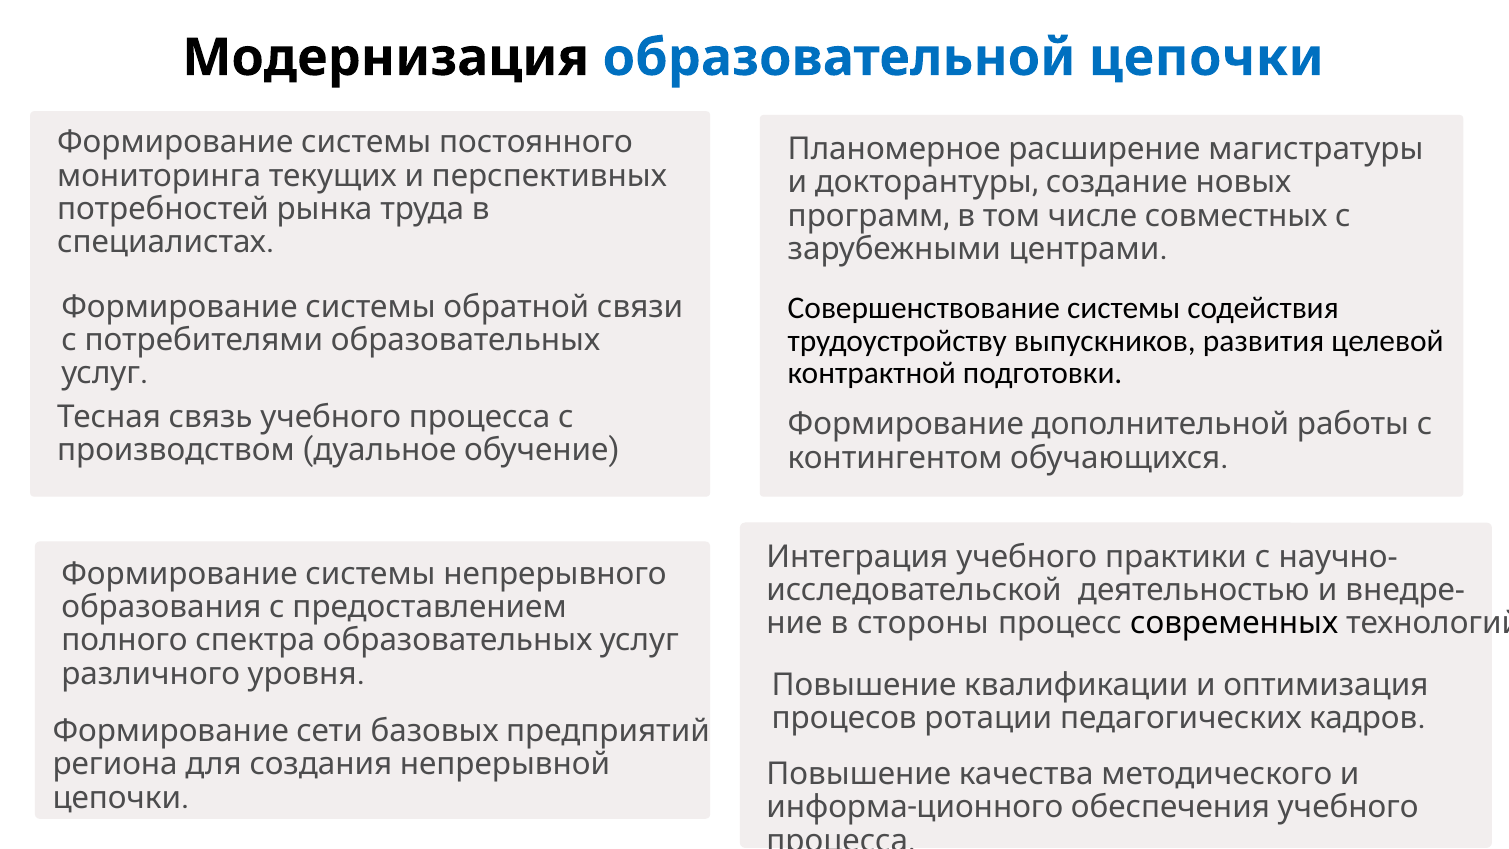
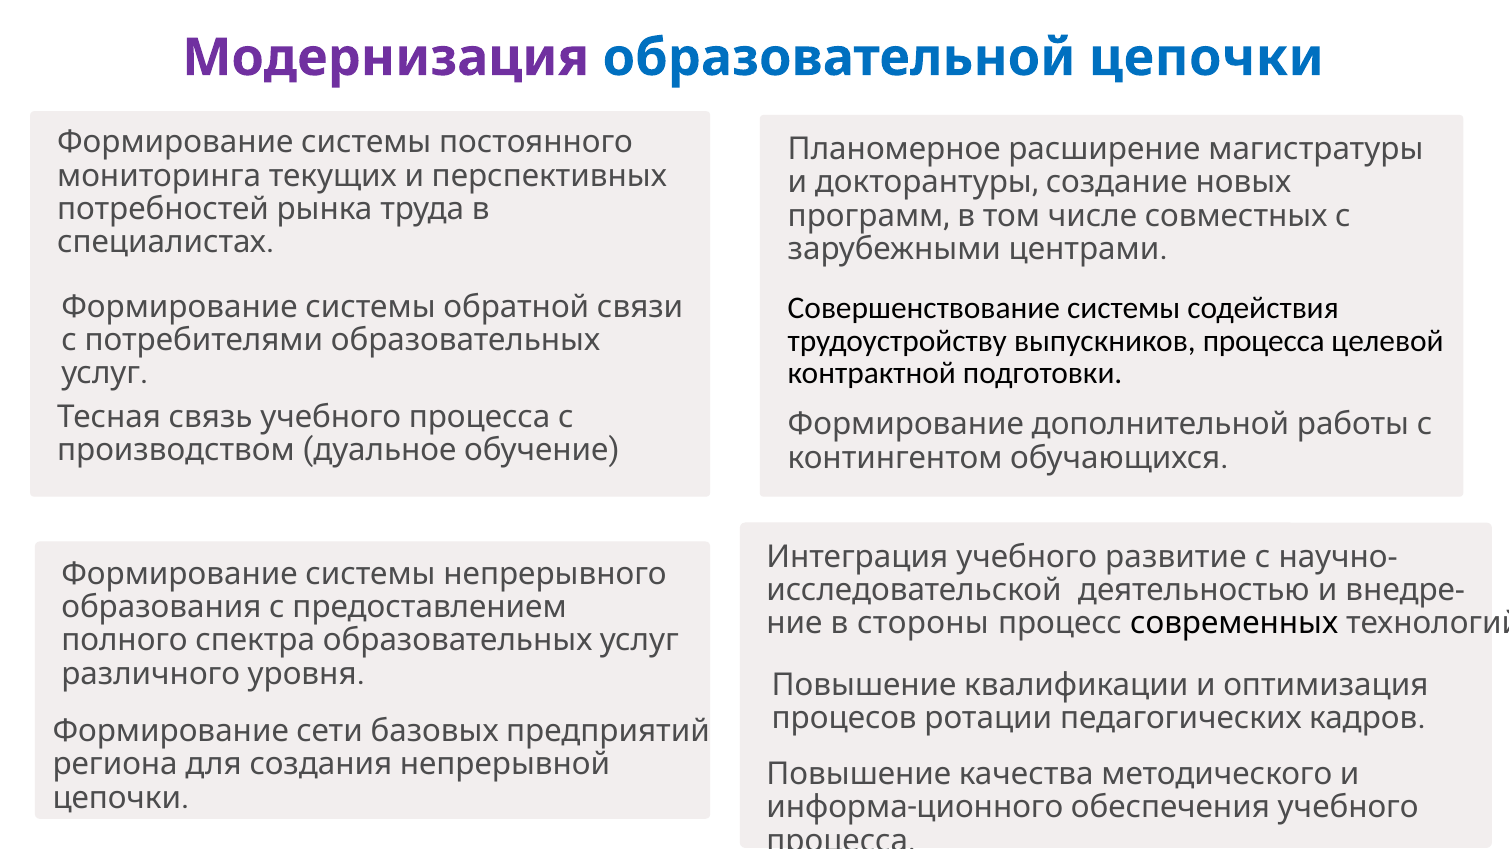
Модернизация colour: black -> purple
выпускников развития: развития -> процесса
практики: практики -> развитие
